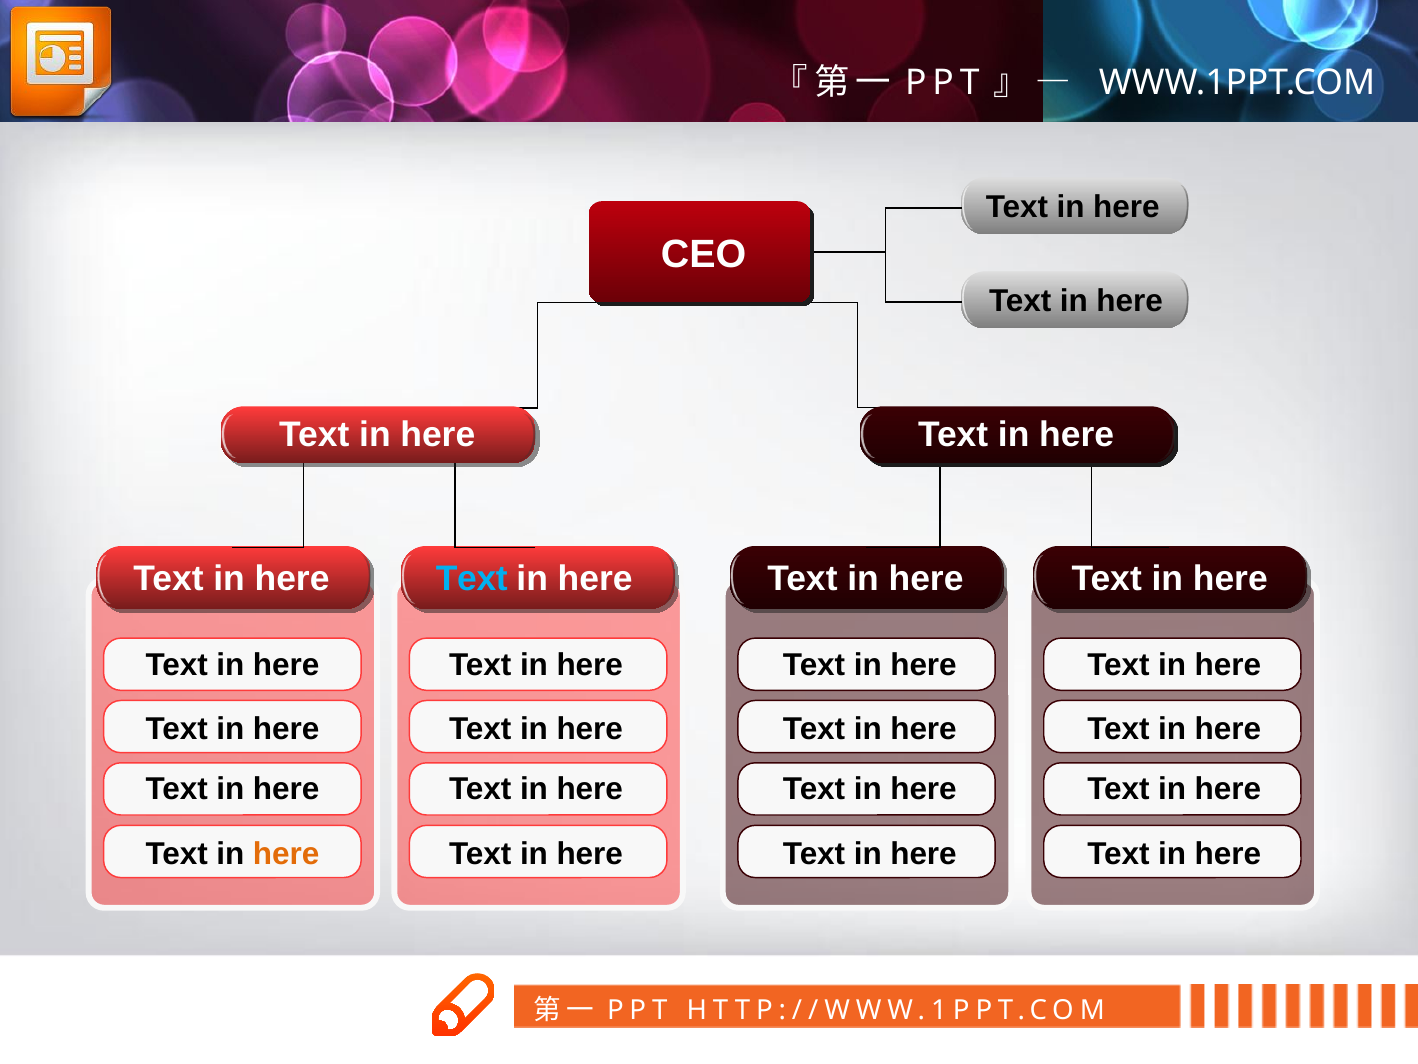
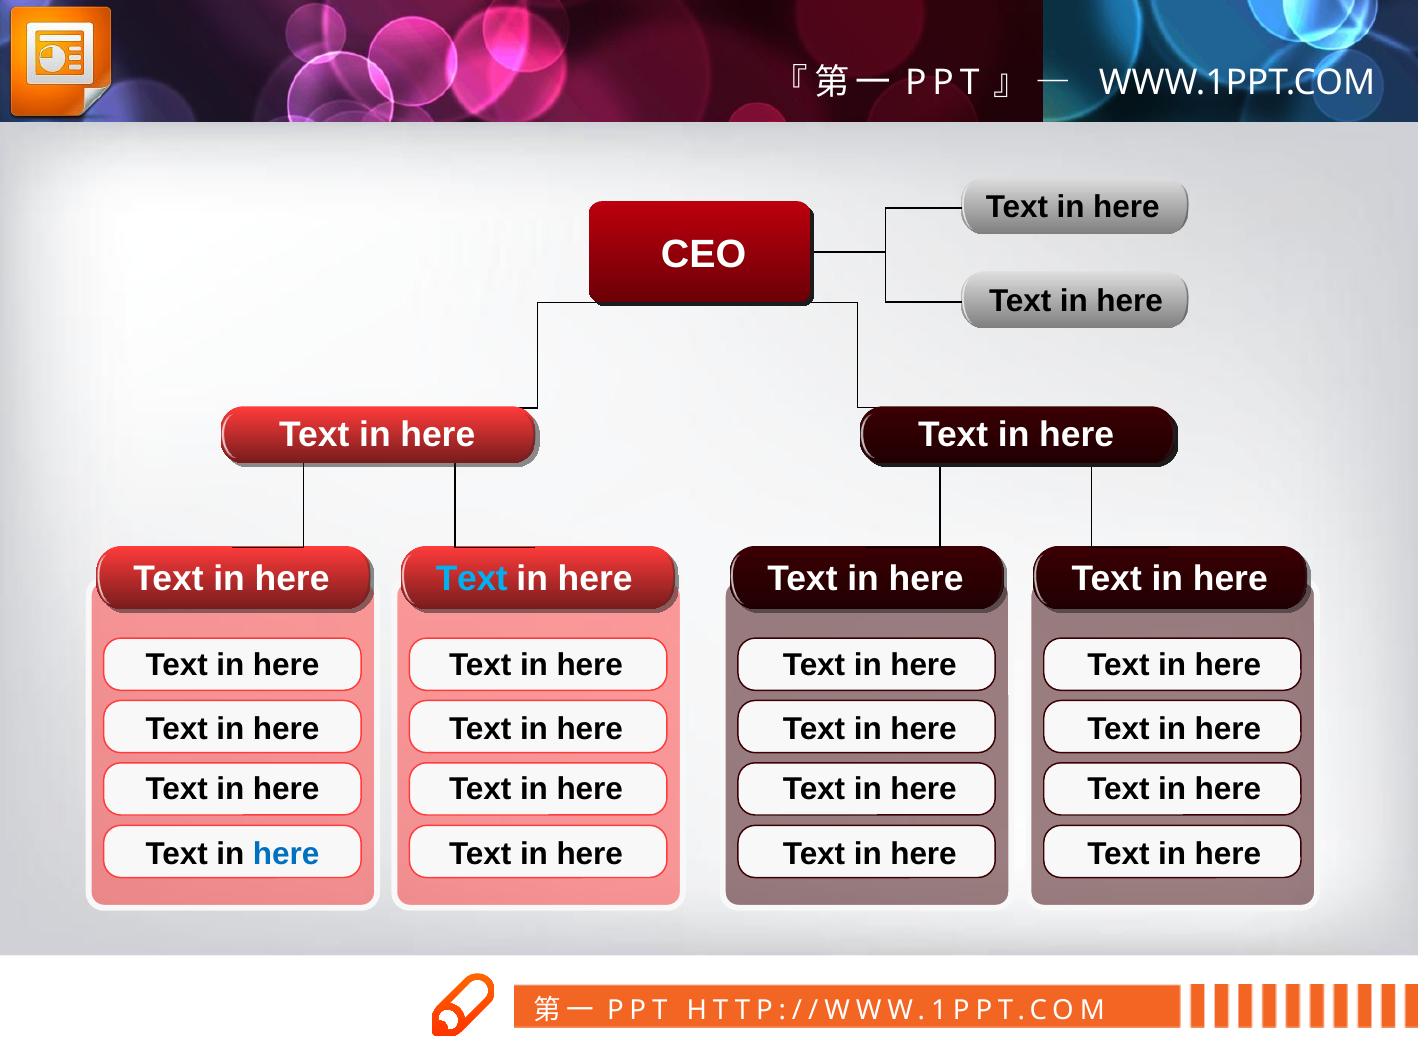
here at (286, 854) colour: orange -> blue
